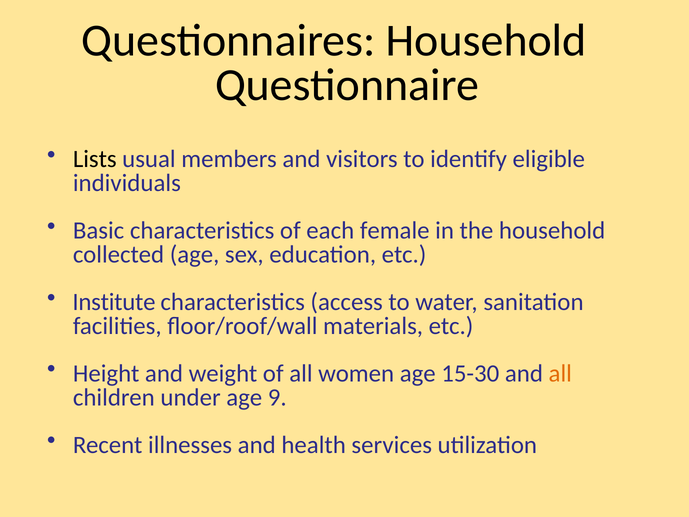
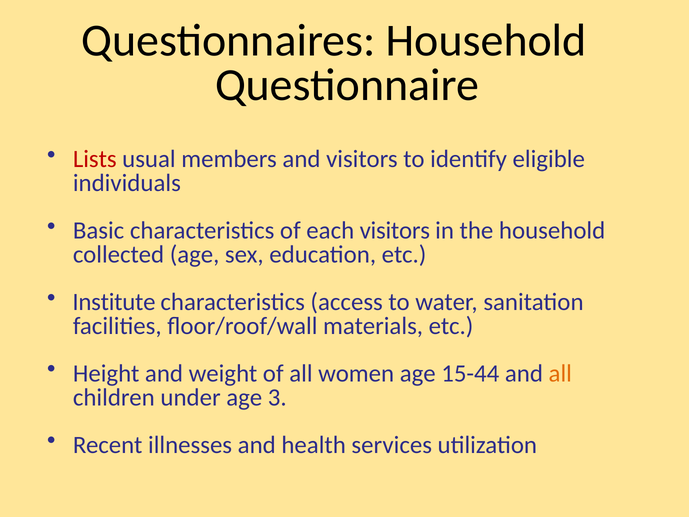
Lists colour: black -> red
each female: female -> visitors
15-30: 15-30 -> 15-44
9: 9 -> 3
